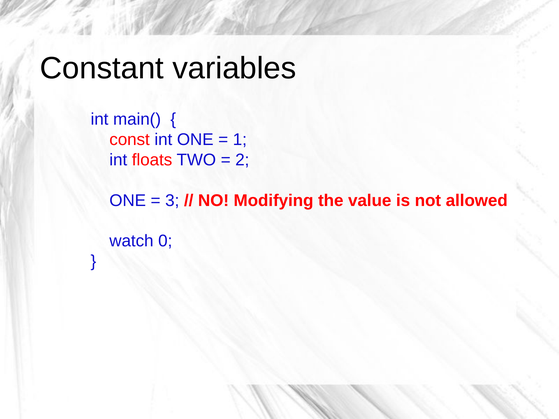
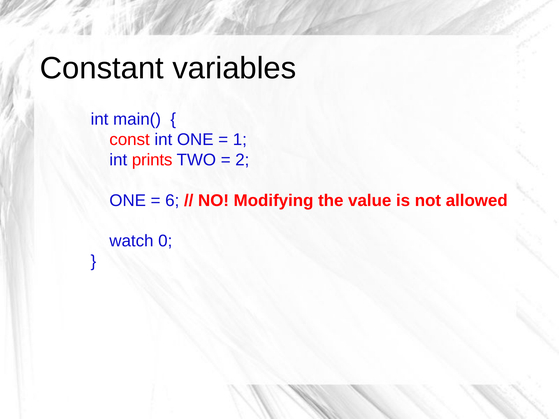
floats: floats -> prints
3: 3 -> 6
